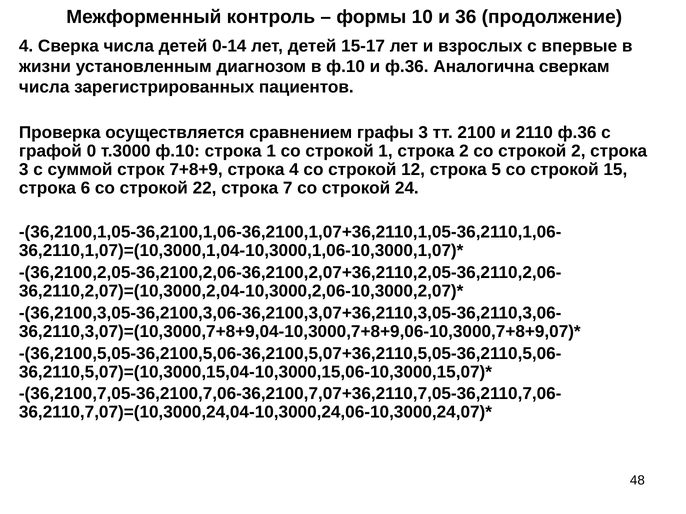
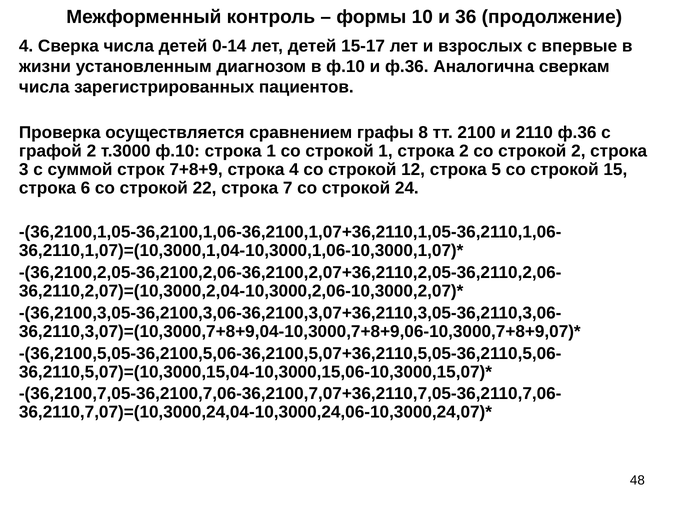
графы 3: 3 -> 8
графой 0: 0 -> 2
